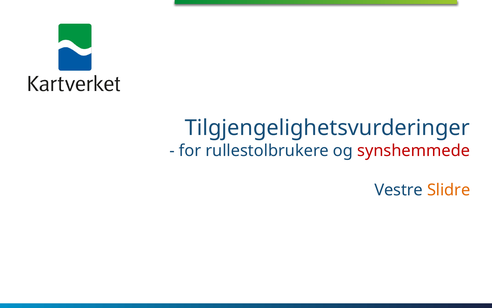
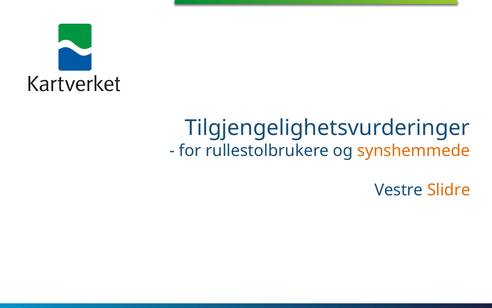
synshemmede colour: red -> orange
